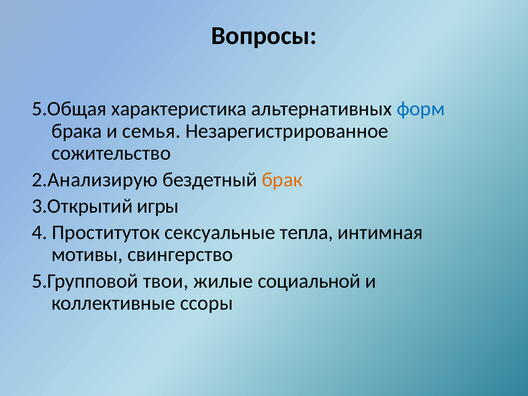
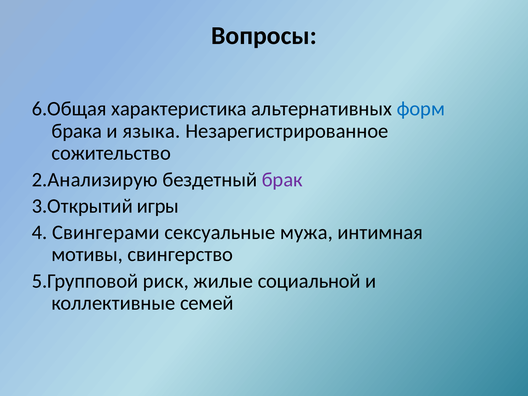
5.Общая: 5.Общая -> 6.Общая
семья: семья -> языка
брак colour: orange -> purple
Проституток: Проституток -> Свингерами
тепла: тепла -> мужа
твои: твои -> риск
ссоры: ссоры -> семей
